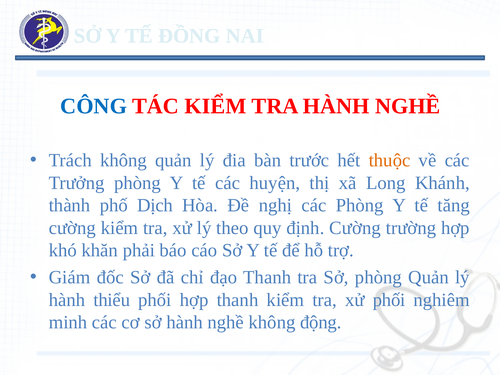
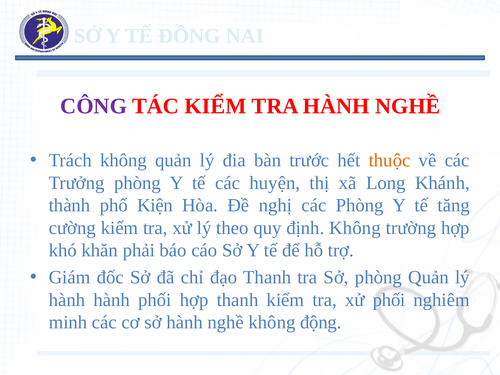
CÔNG colour: blue -> purple
Dịch: Dịch -> Kiện
định Cường: Cường -> Không
hành thiểu: thiểu -> hành
